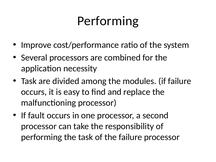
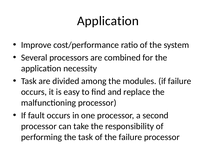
Performing at (108, 21): Performing -> Application
